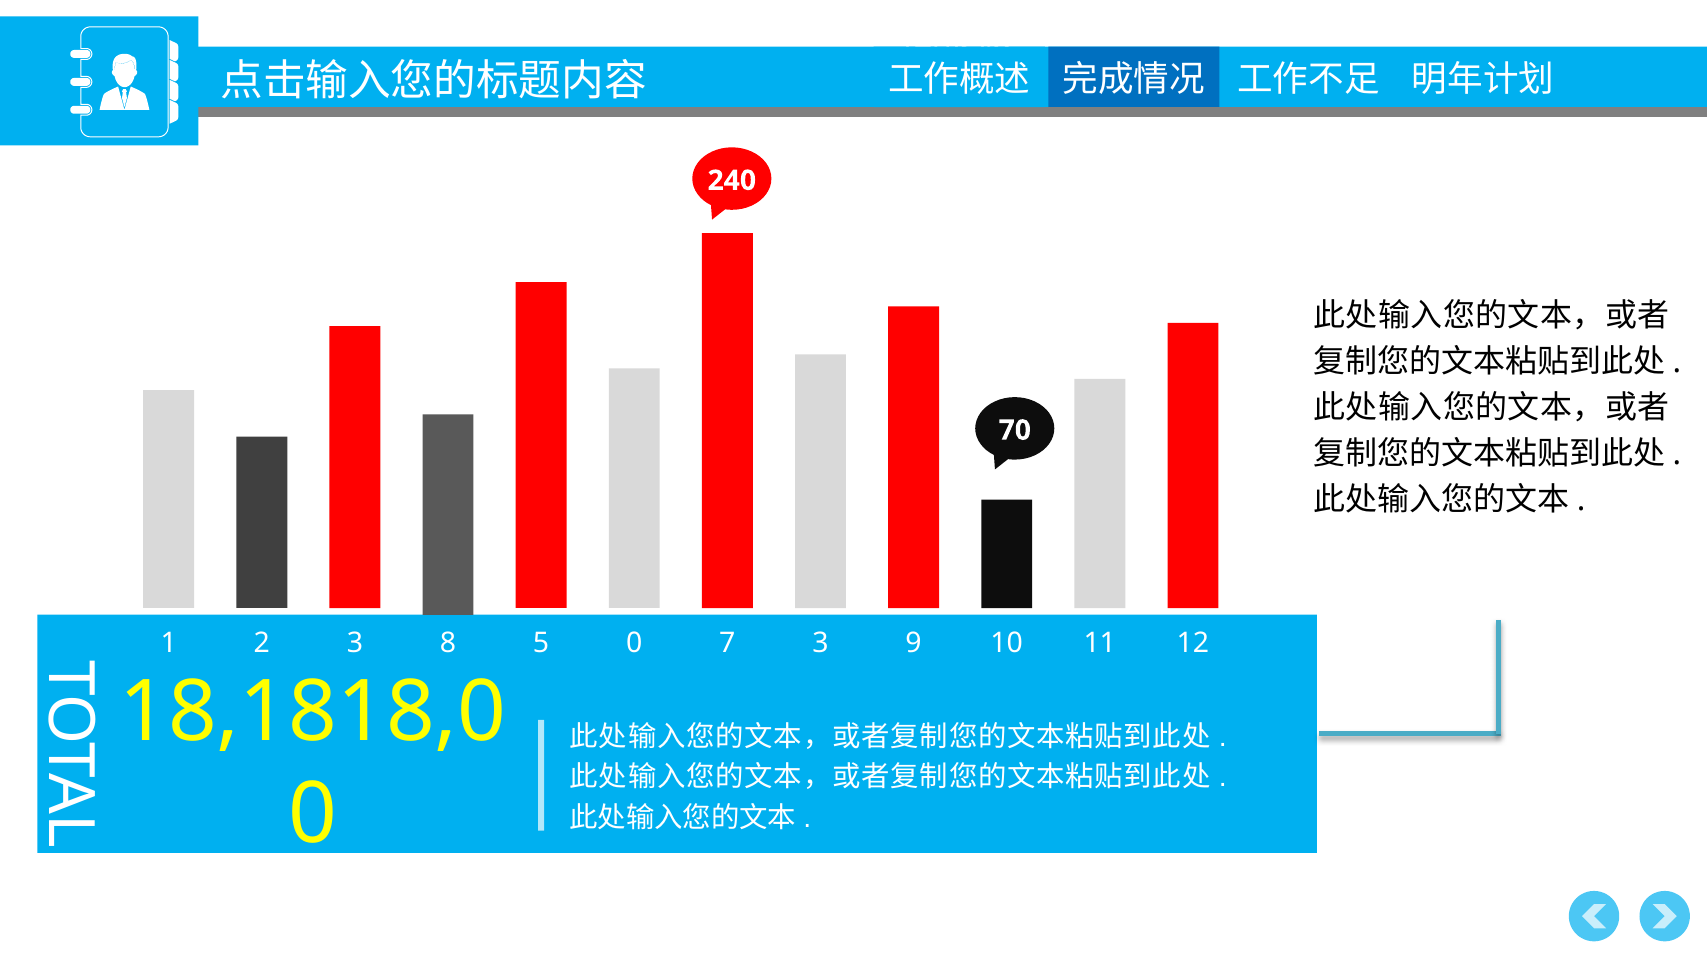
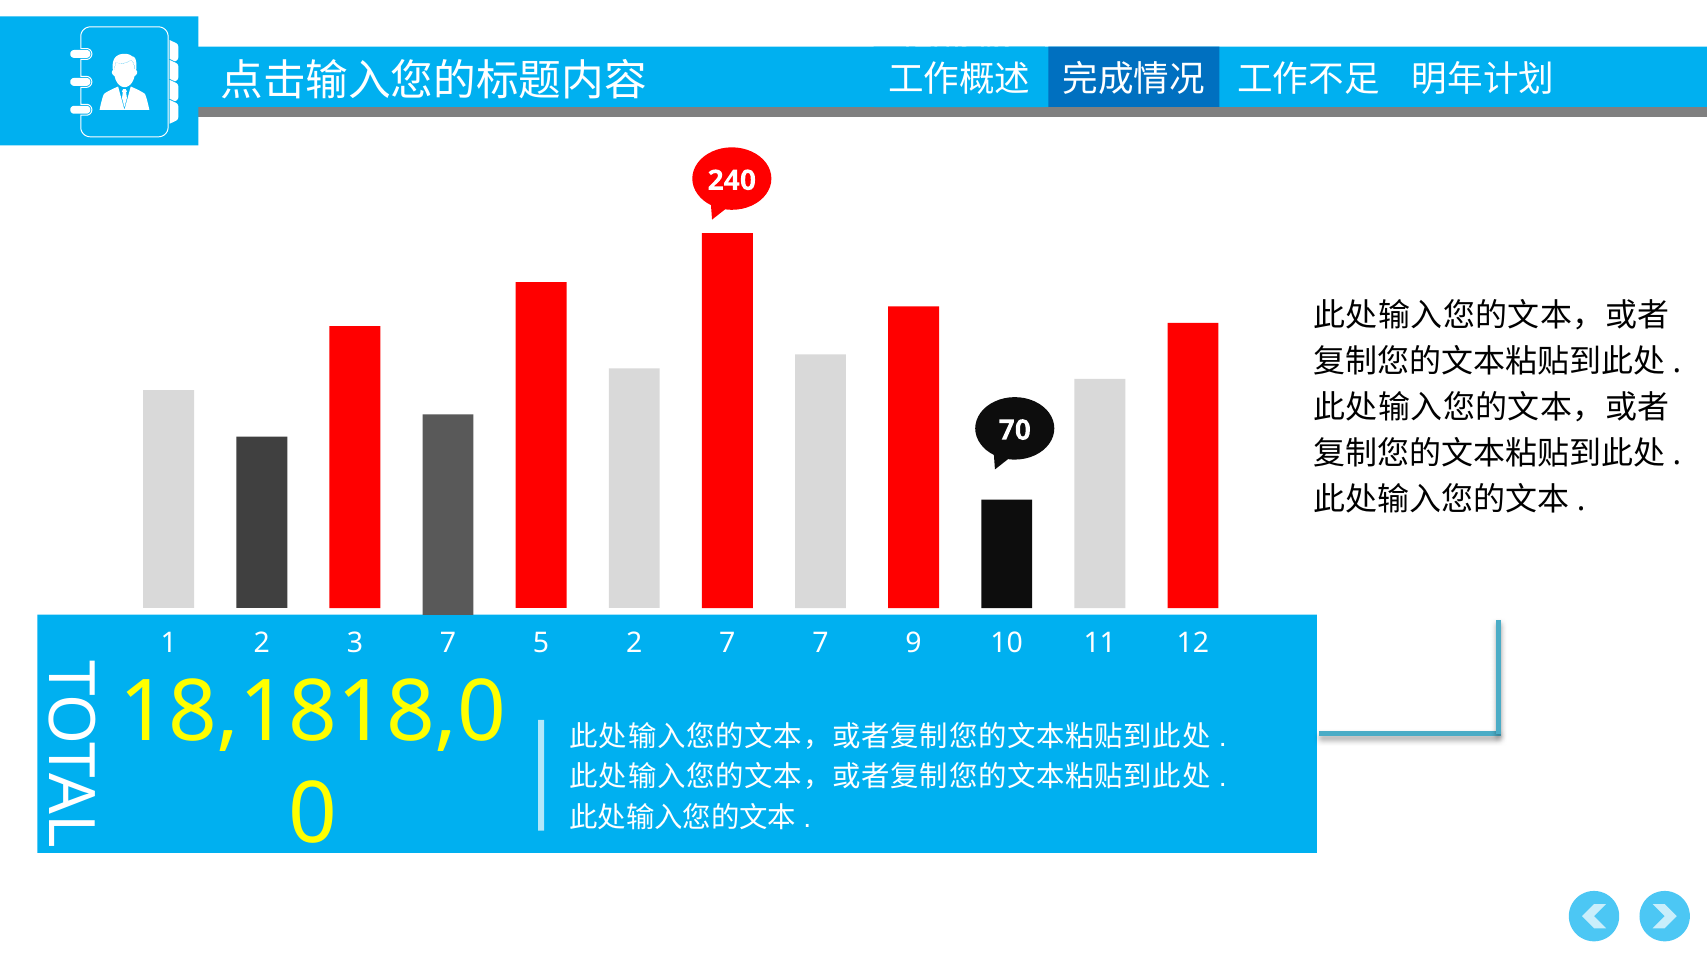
3 8: 8 -> 7
5 0: 0 -> 2
7 3: 3 -> 7
